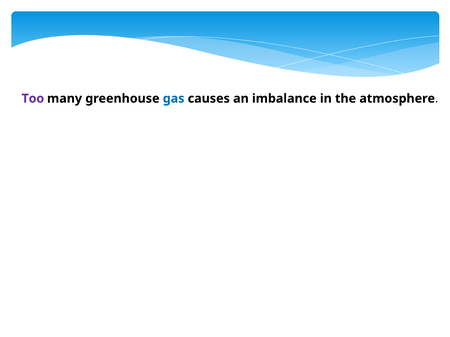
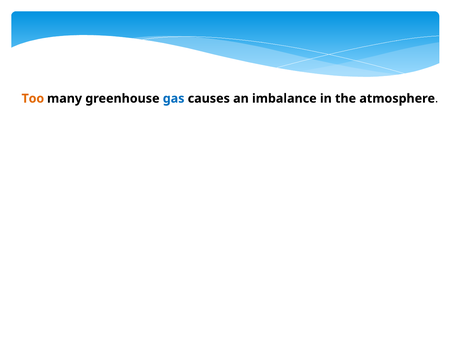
Too colour: purple -> orange
